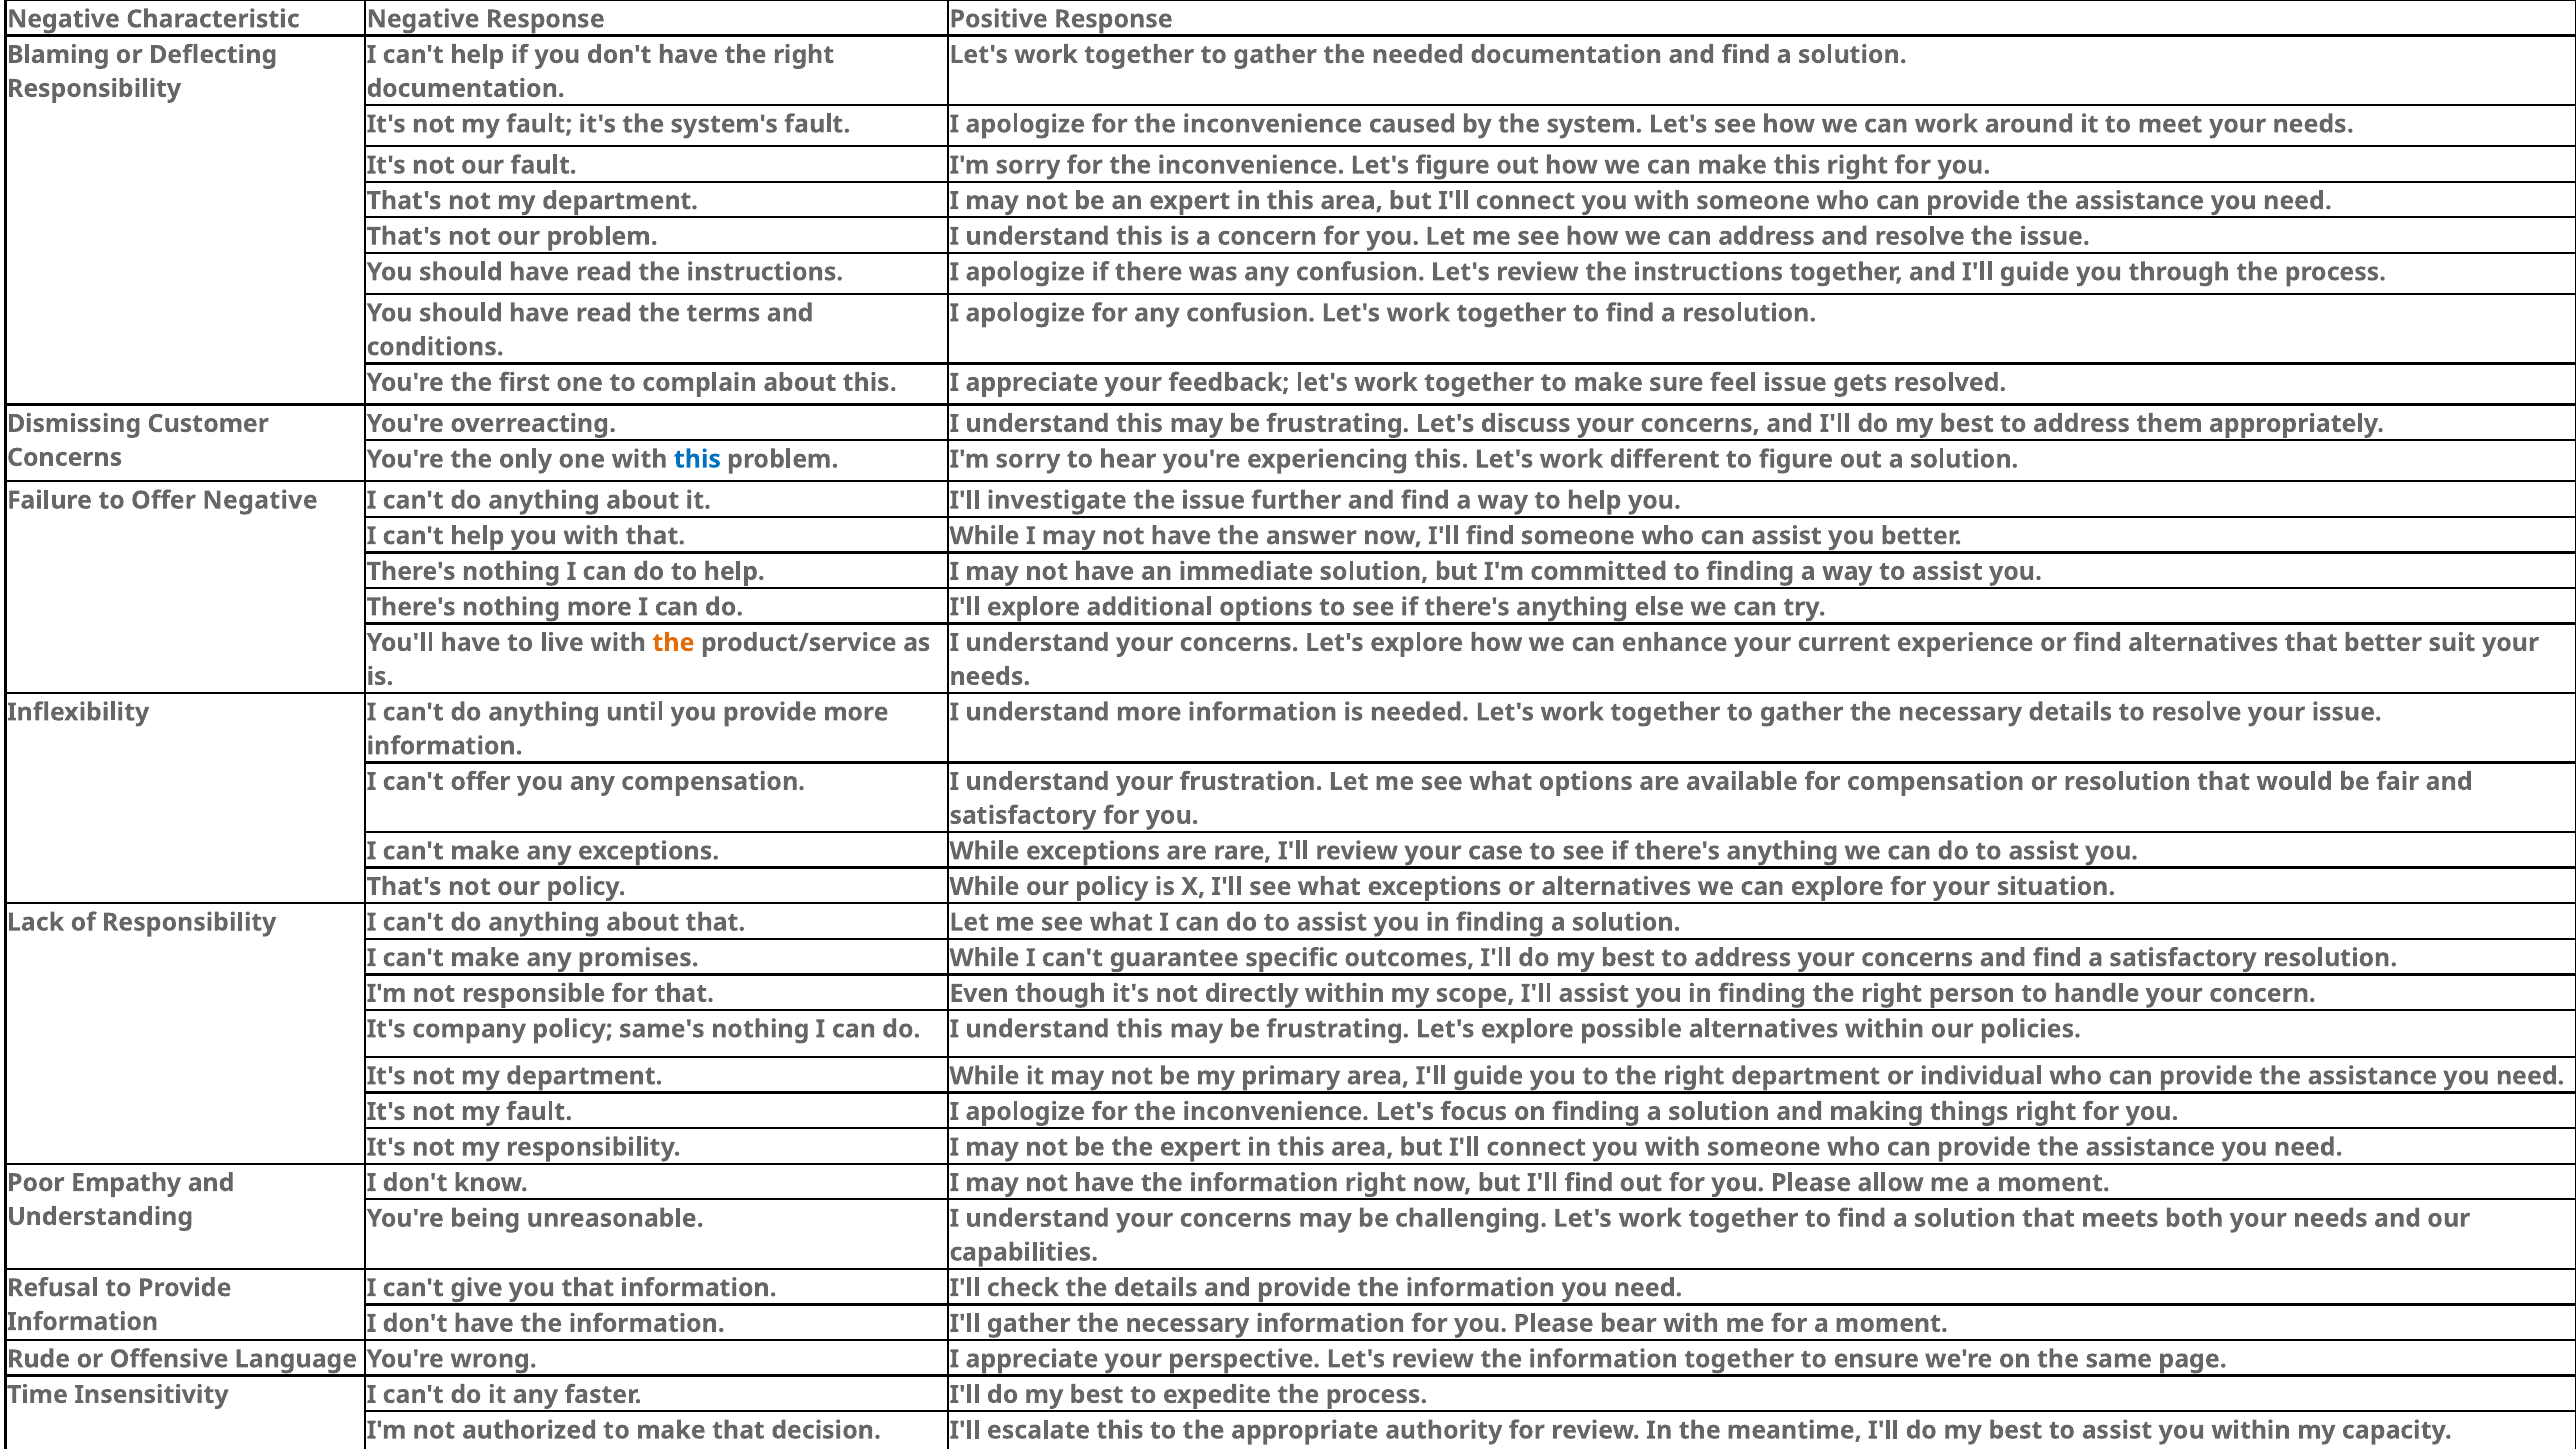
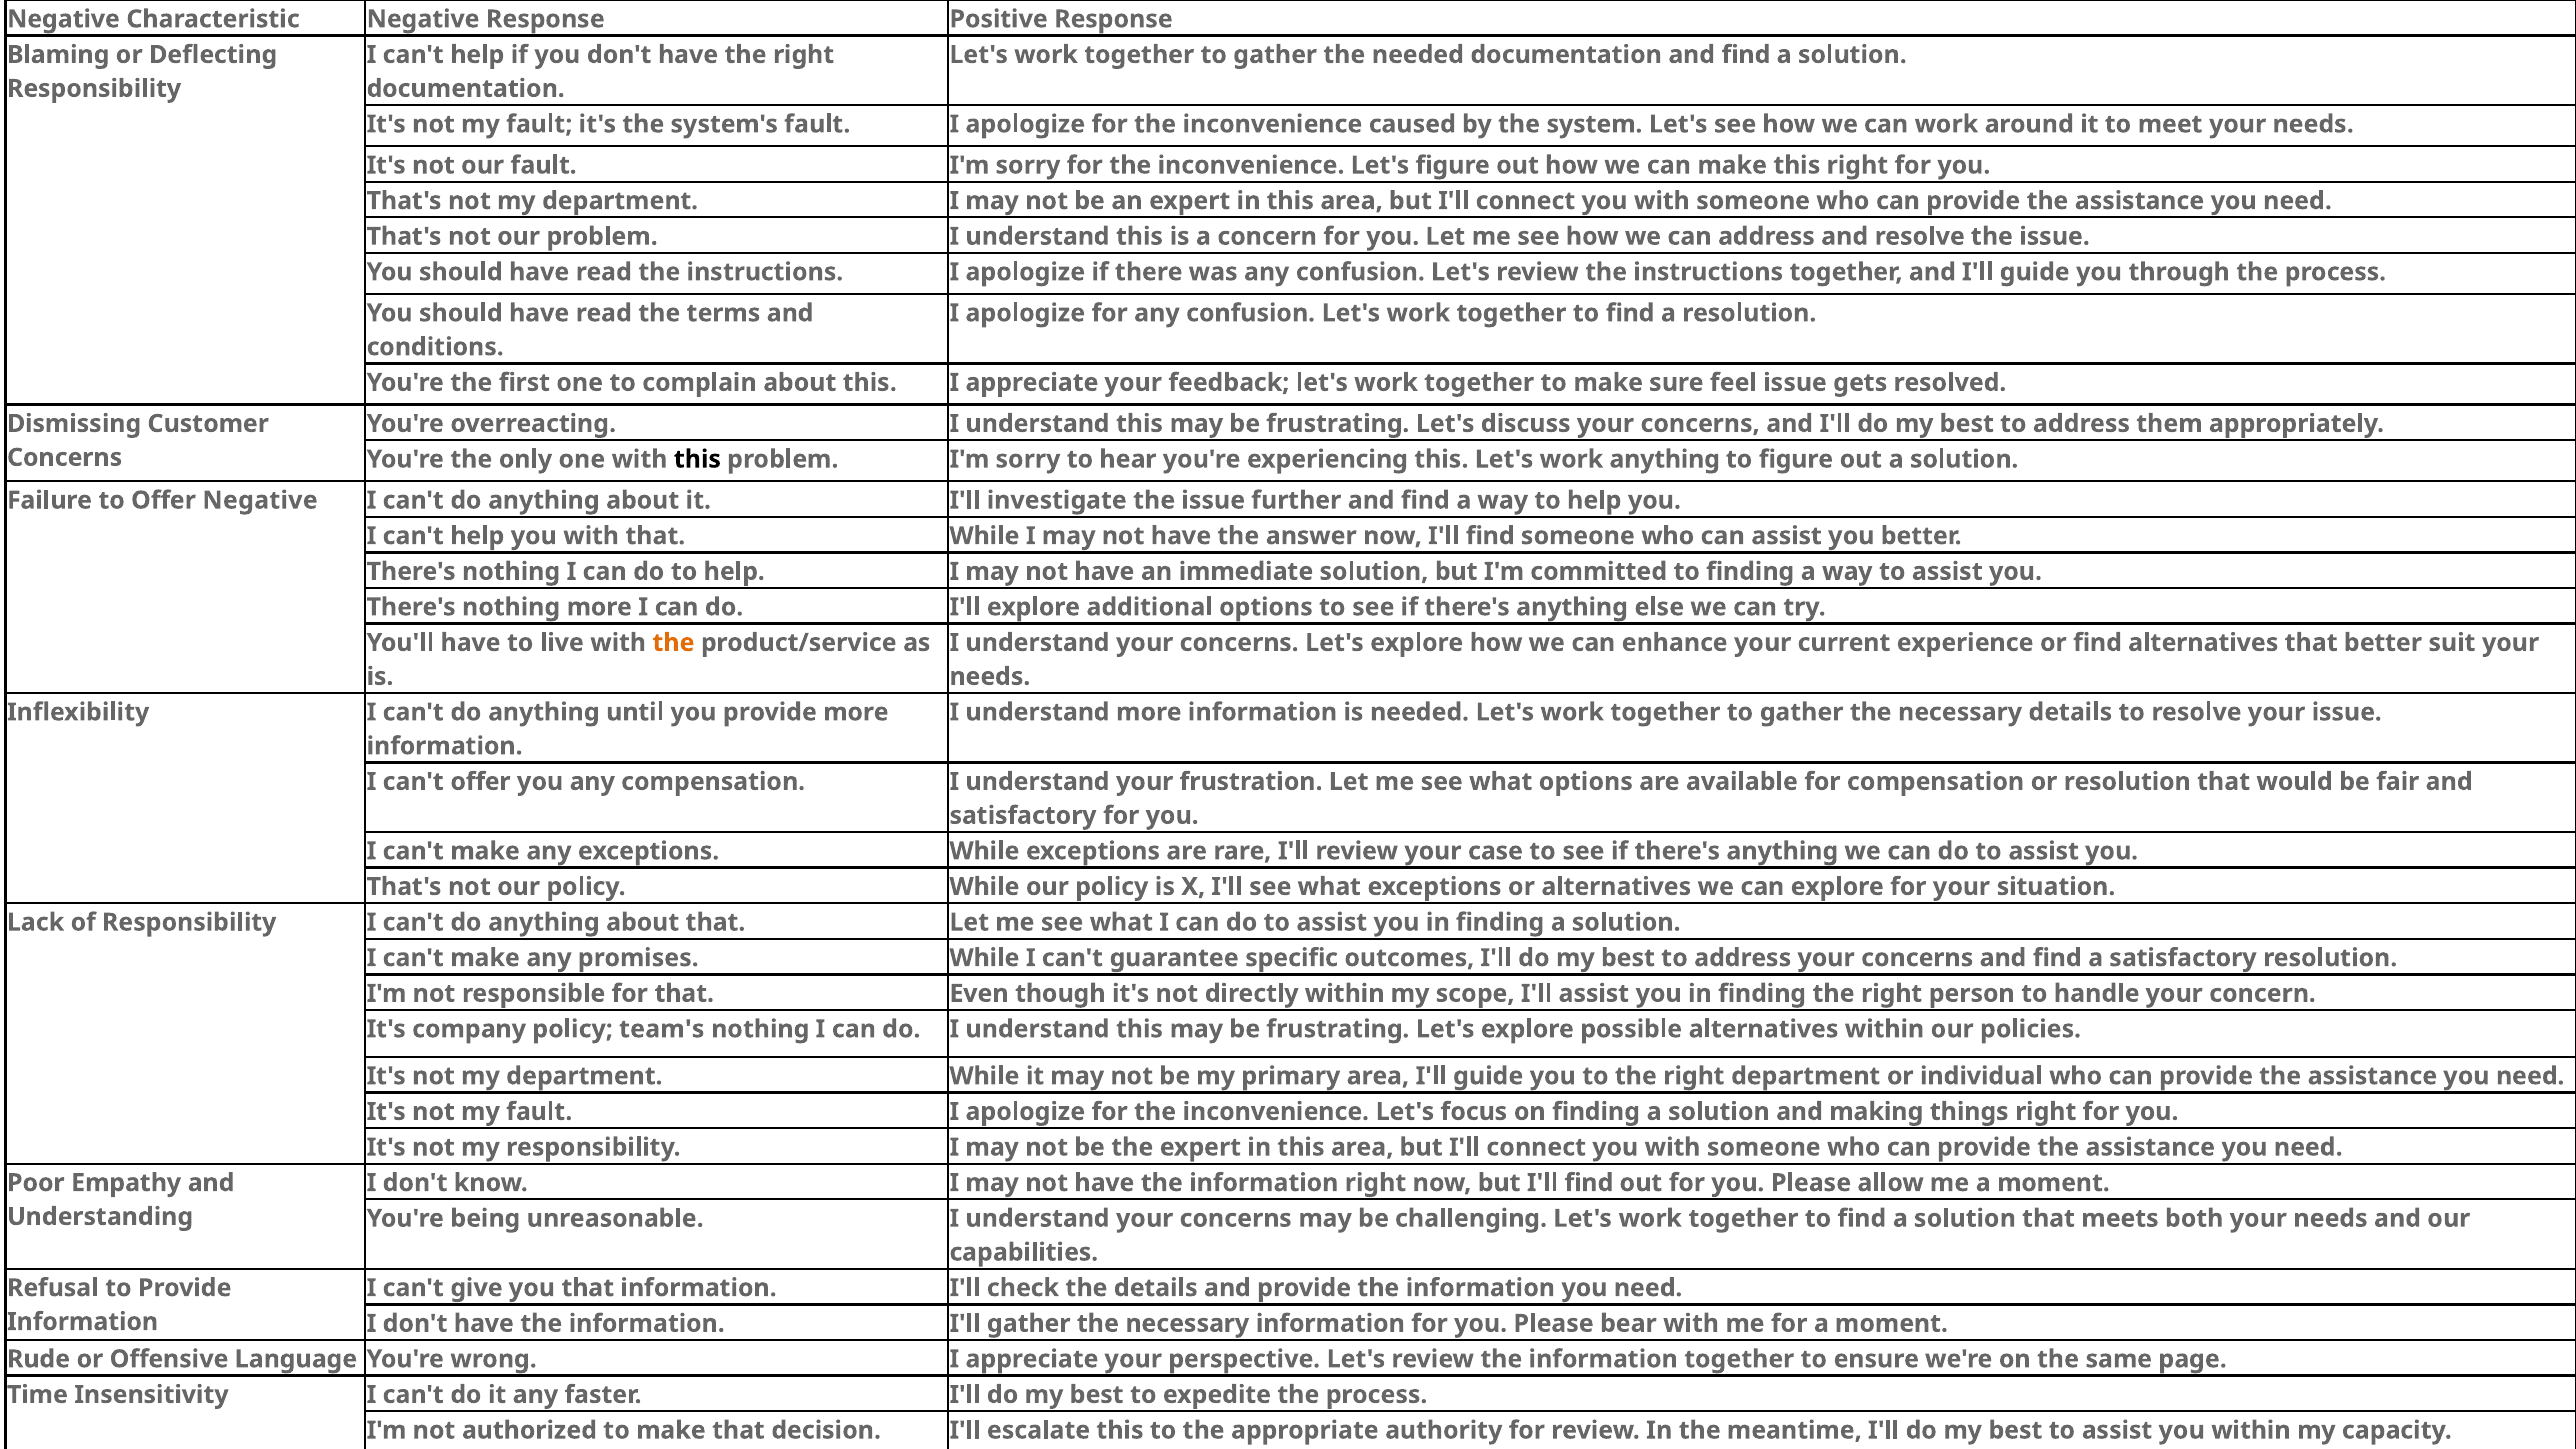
this at (697, 459) colour: blue -> black
work different: different -> anything
same's: same's -> team's
